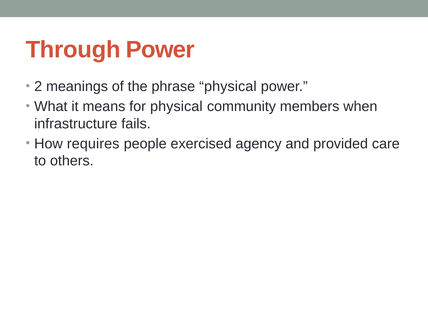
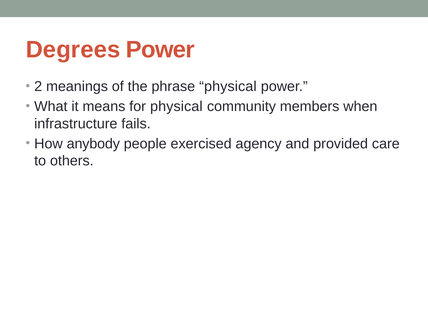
Through: Through -> Degrees
requires: requires -> anybody
